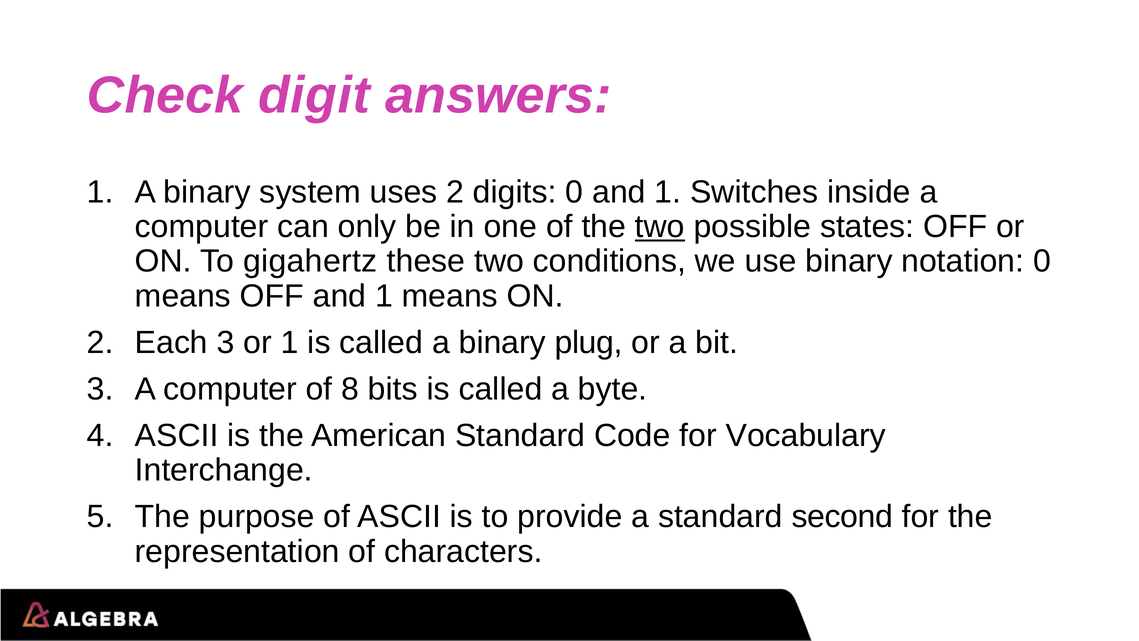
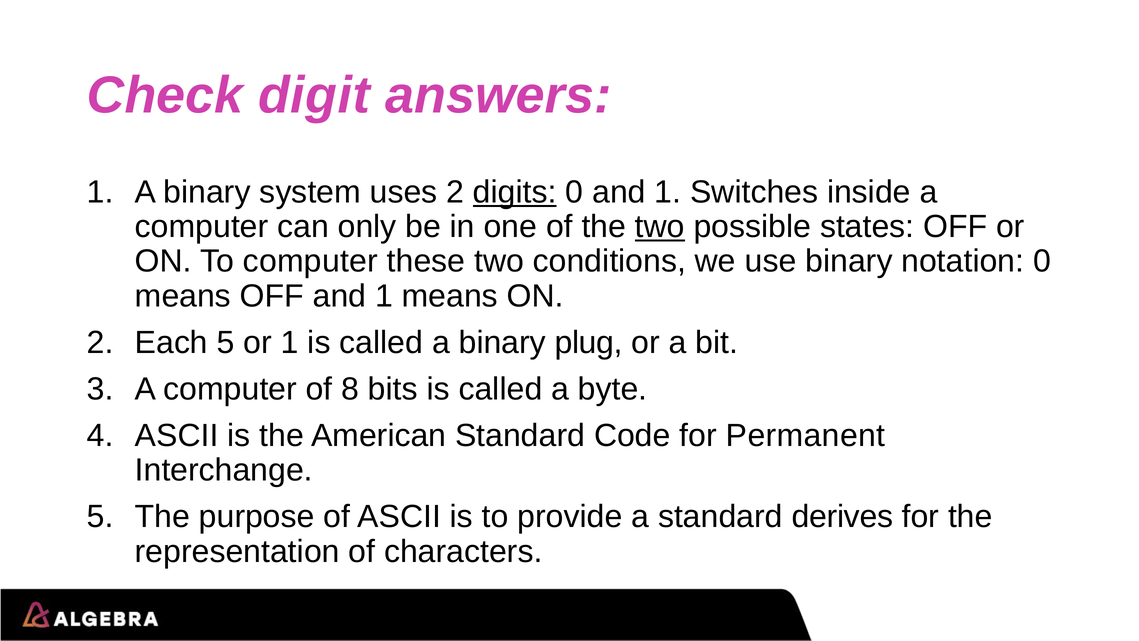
digits underline: none -> present
To gigahertz: gigahertz -> computer
Each 3: 3 -> 5
Vocabulary: Vocabulary -> Permanent
second: second -> derives
